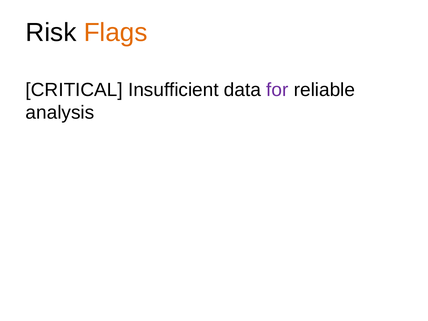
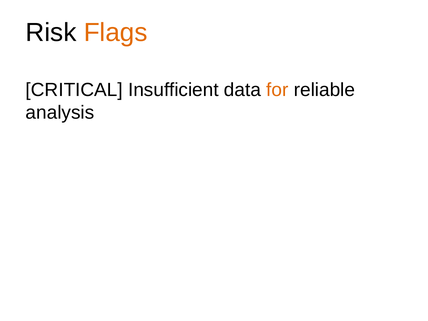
for colour: purple -> orange
